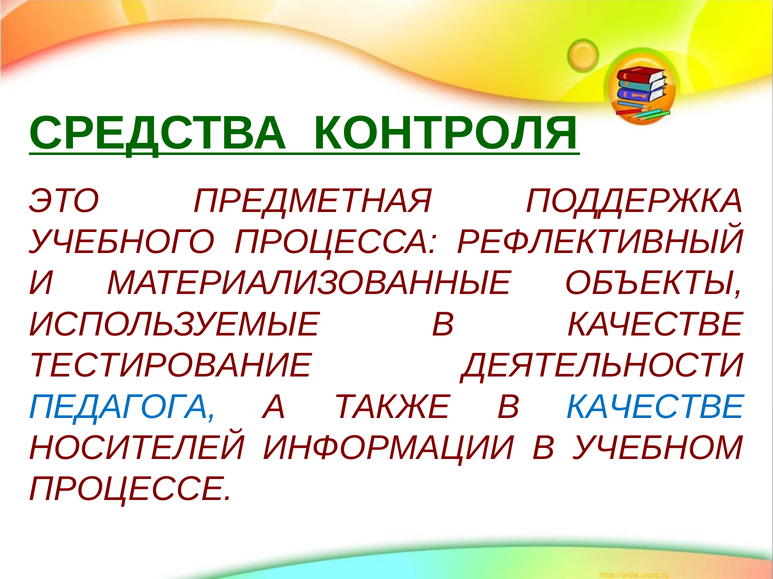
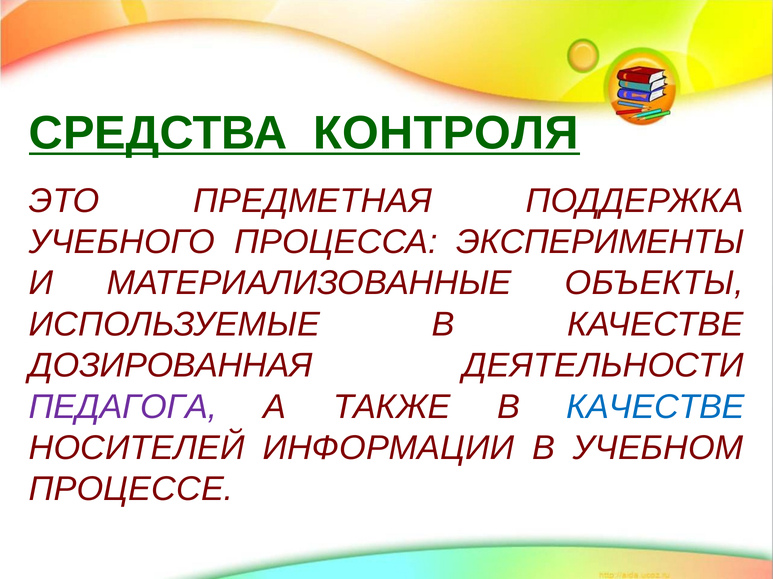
РЕФЛЕКТИВНЫЙ: РЕФЛЕКТИВНЫЙ -> ЭКСПЕРИМЕНТЫ
ТЕСТИРОВАНИЕ: ТЕСТИРОВАНИЕ -> ДОЗИРОВАННАЯ
ПЕДАГОГА colour: blue -> purple
